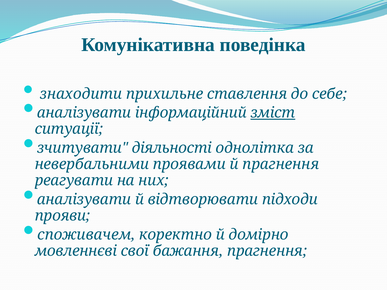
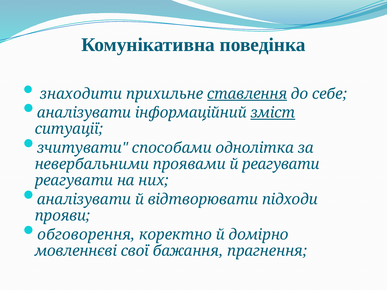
ставлення underline: none -> present
діяльності: діяльності -> способами
й прагнення: прагнення -> реагувати
споживачем: споживачем -> обговорення
